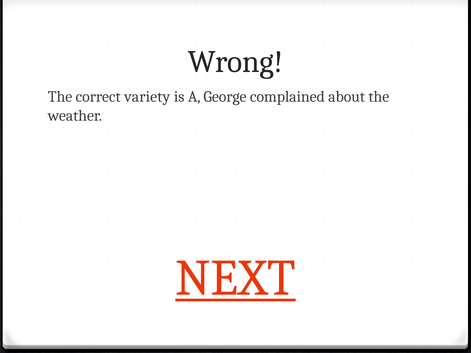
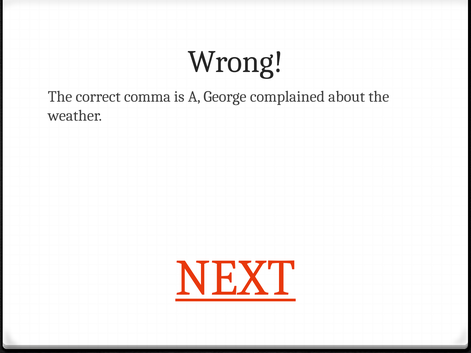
variety: variety -> comma
